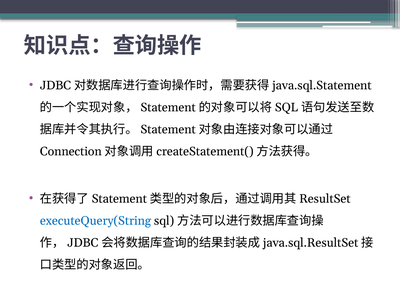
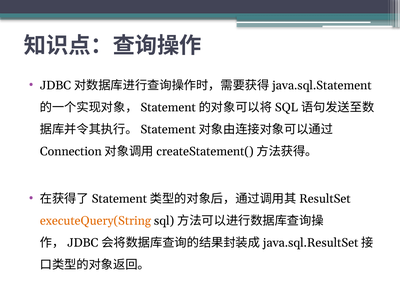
executeQuery(String colour: blue -> orange
